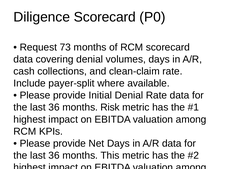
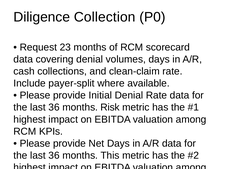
Diligence Scorecard: Scorecard -> Collection
73: 73 -> 23
